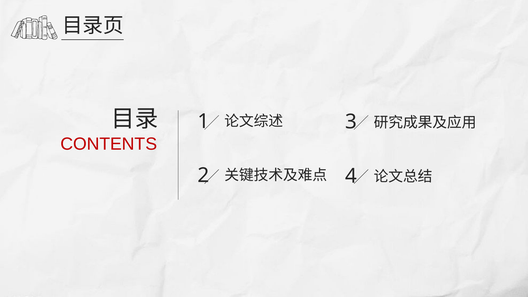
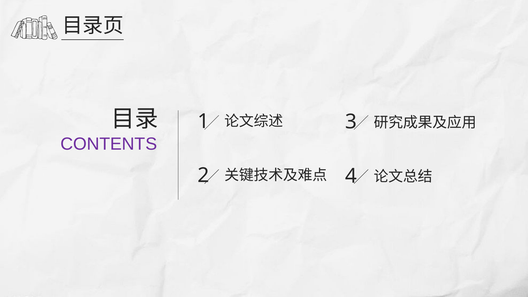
CONTENTS colour: red -> purple
